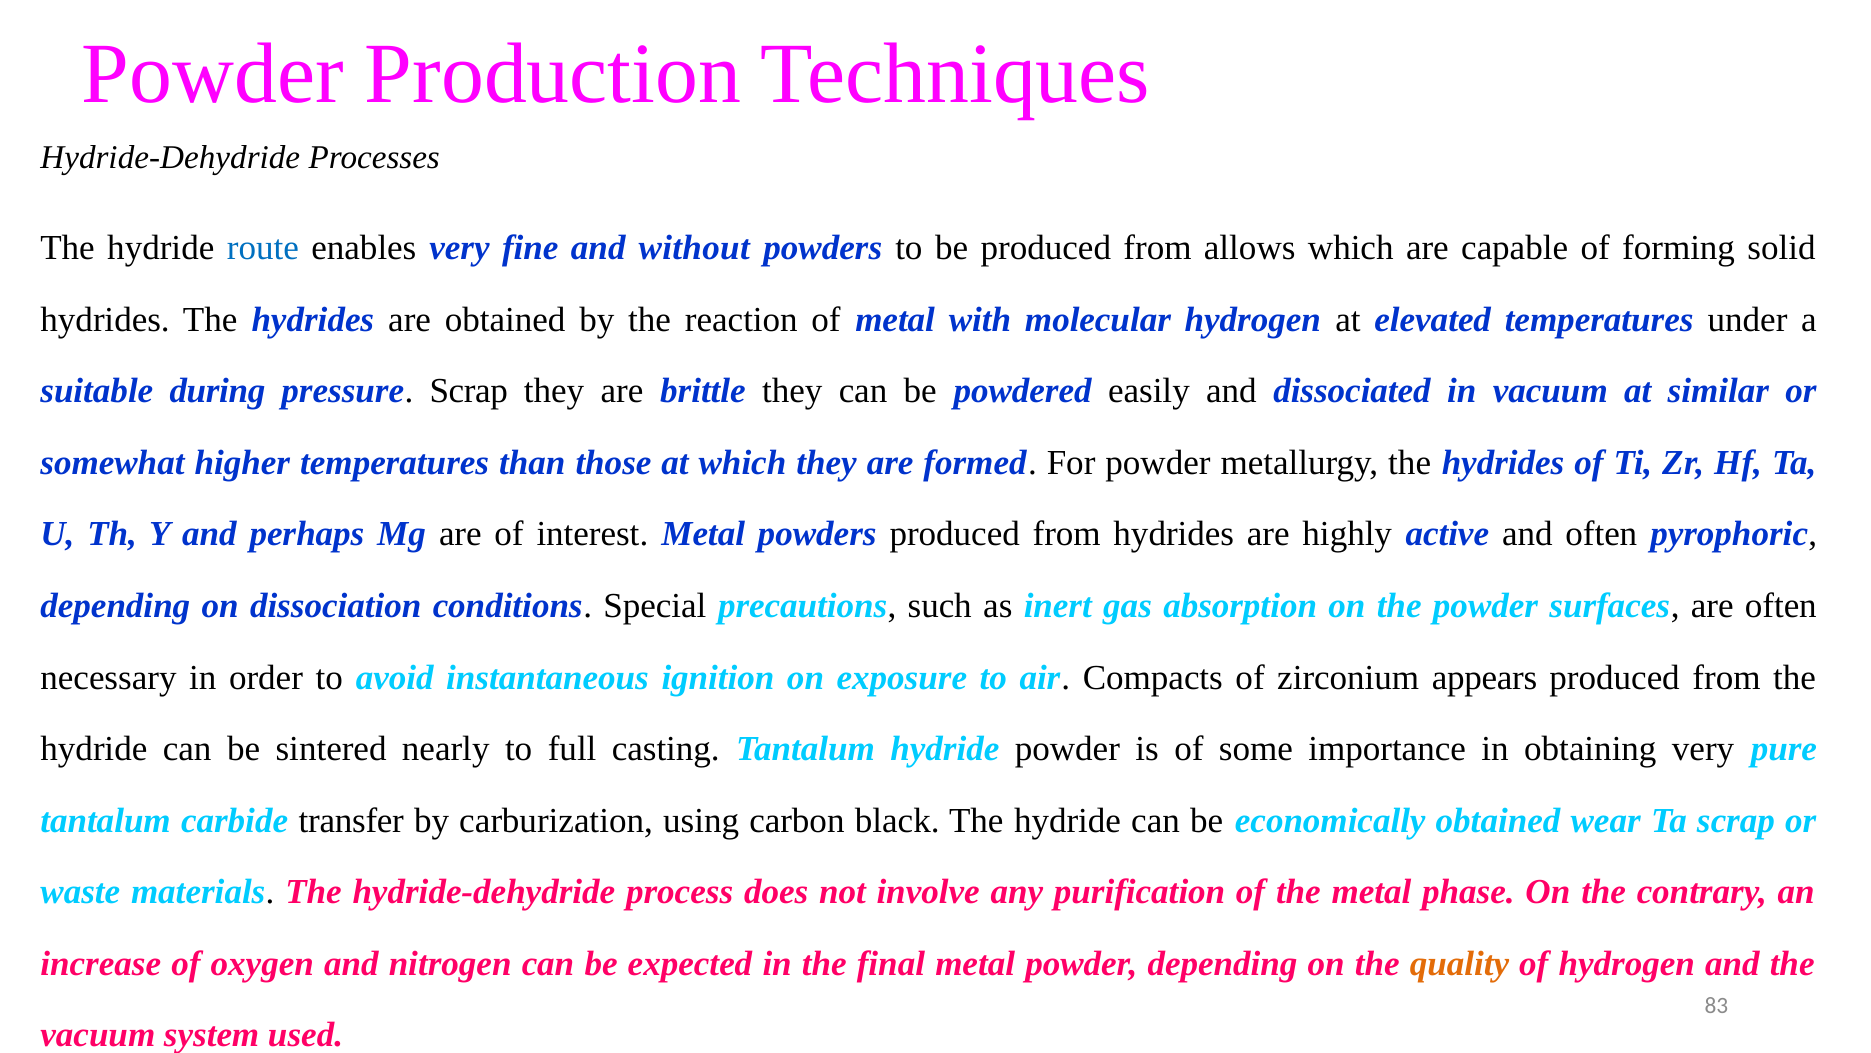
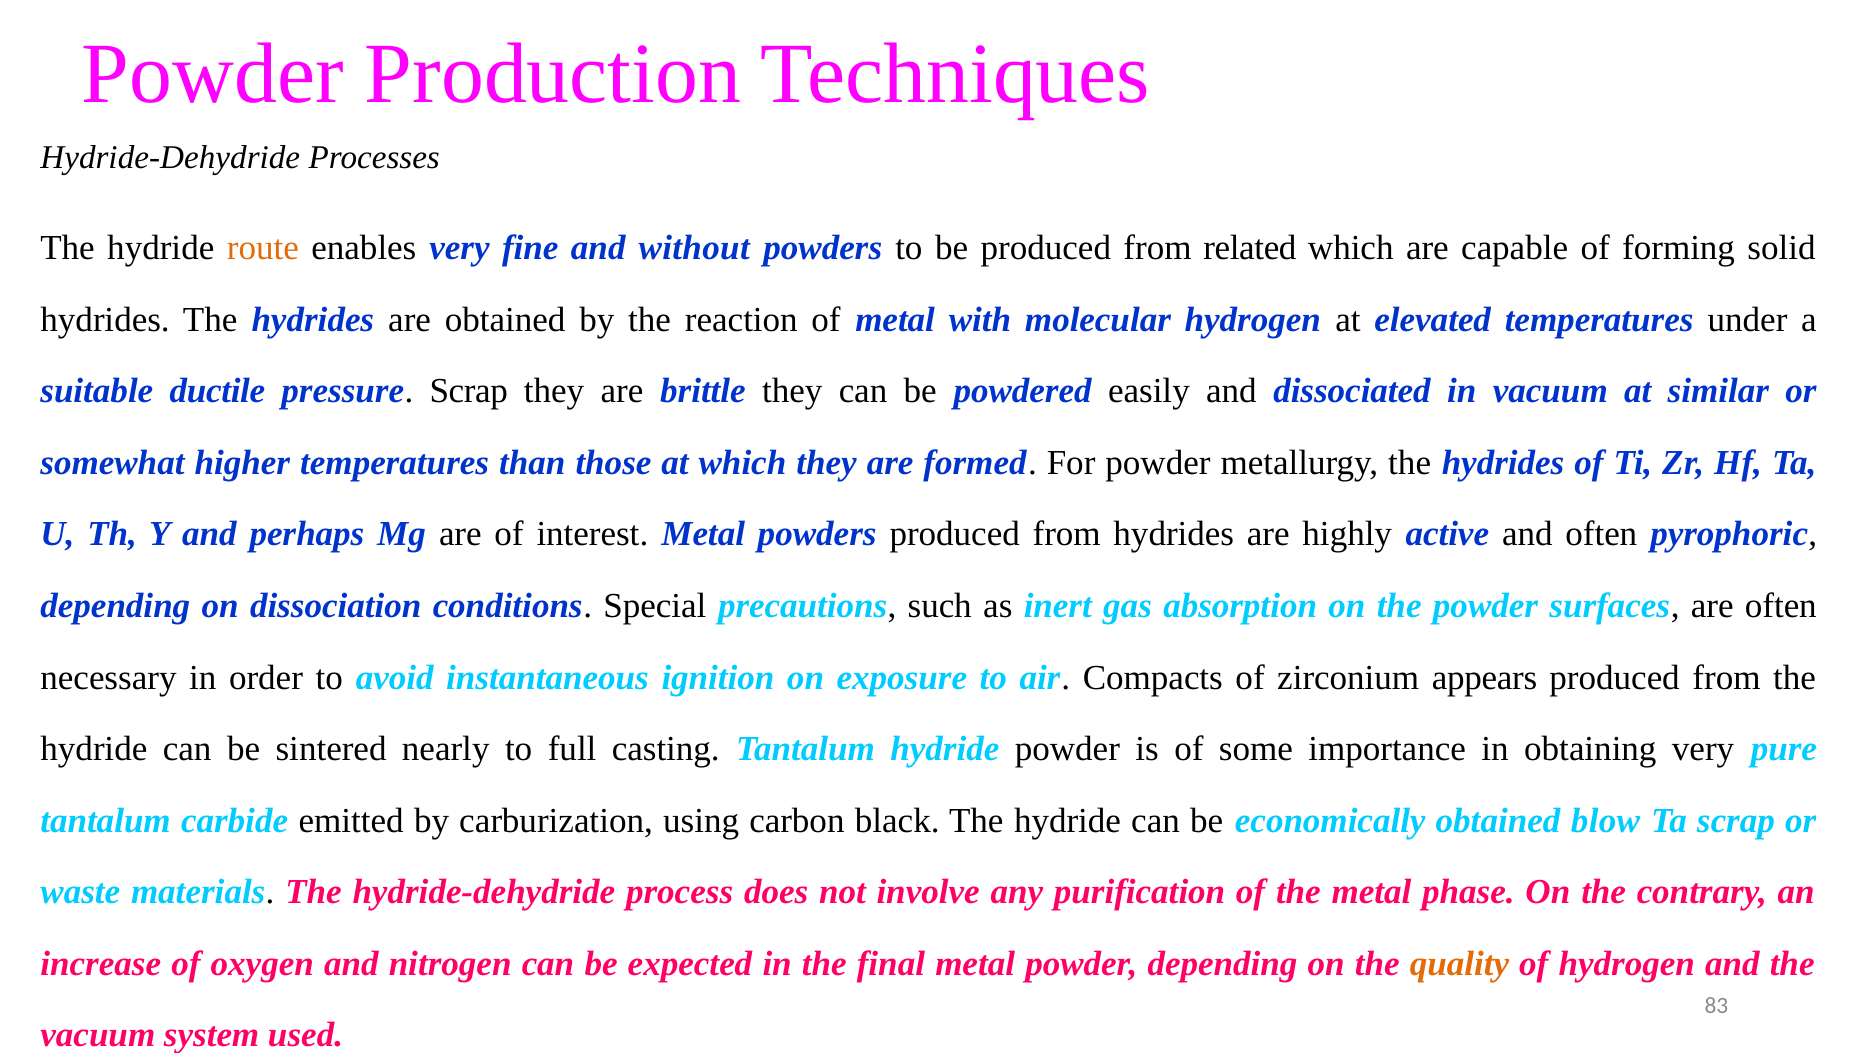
route colour: blue -> orange
allows: allows -> related
during: during -> ductile
transfer: transfer -> emitted
wear: wear -> blow
